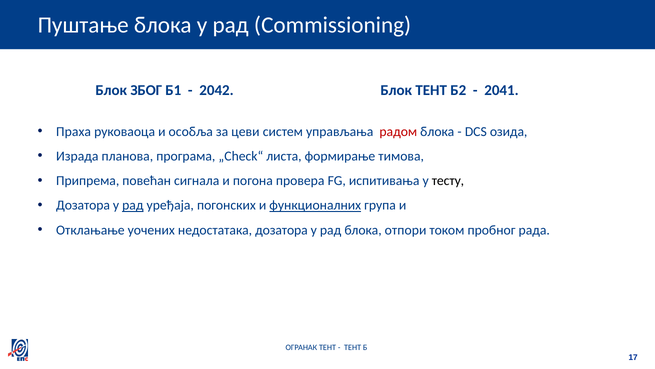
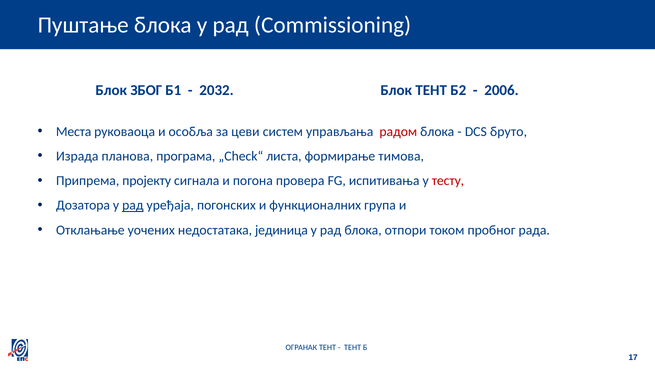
2042: 2042 -> 2032
2041: 2041 -> 2006
Праха: Праха -> Места
озида: озида -> бруто
повећан: повећан -> пројекту
тесту colour: black -> red
функционалних underline: present -> none
недостатака дозатора: дозатора -> јединица
